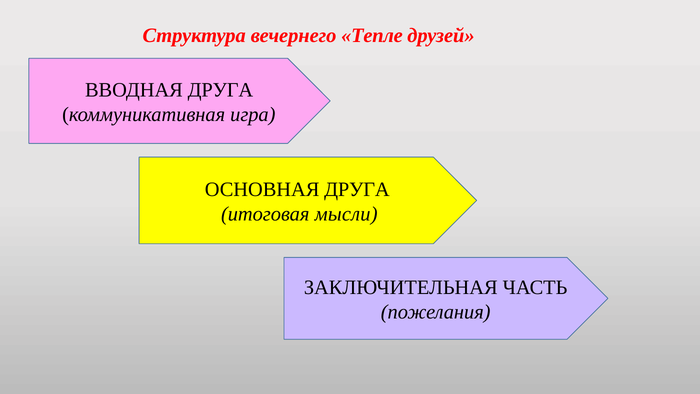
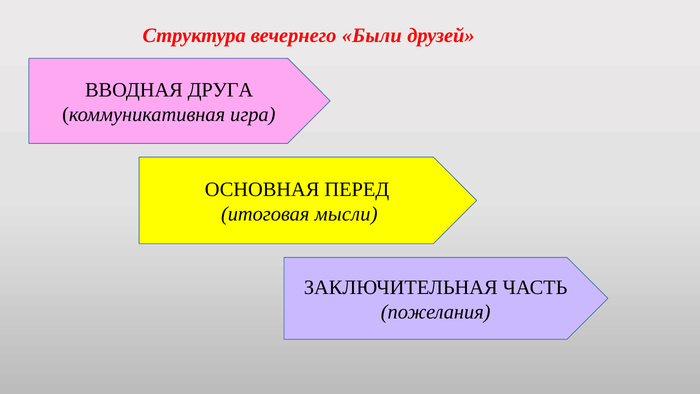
Тепле: Тепле -> Были
ОСНОВНАЯ ДРУГА: ДРУГА -> ПЕРЕД
